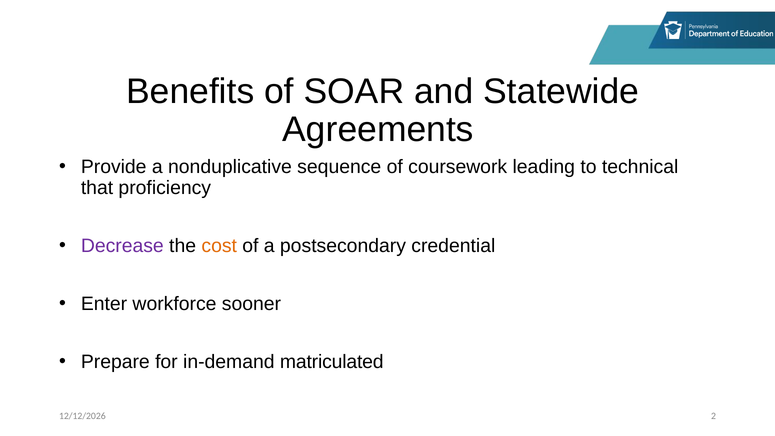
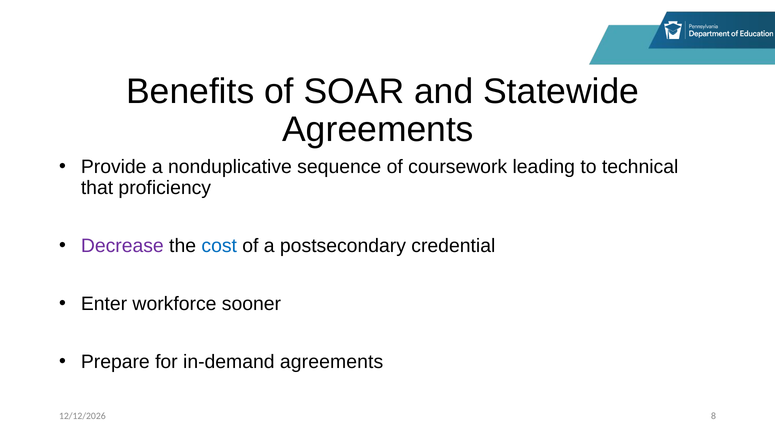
cost colour: orange -> blue
in-demand matriculated: matriculated -> agreements
2: 2 -> 8
